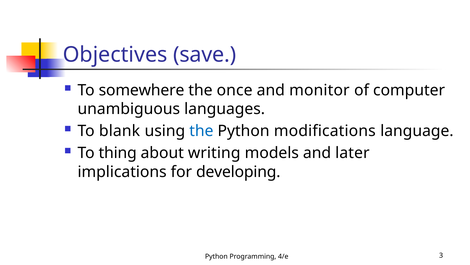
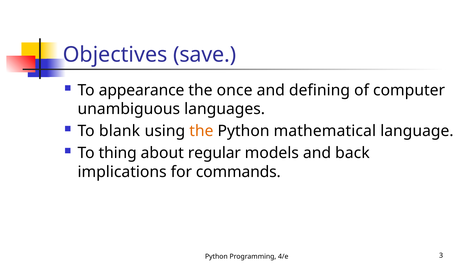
somewhere: somewhere -> appearance
monitor: monitor -> defining
the at (201, 131) colour: blue -> orange
modifications: modifications -> mathematical
writing: writing -> regular
later: later -> back
developing: developing -> commands
